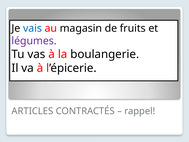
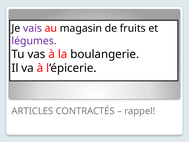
vais colour: blue -> purple
